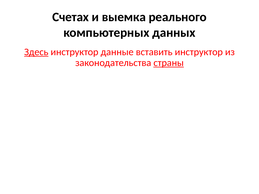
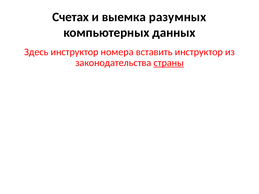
реального: реального -> разумных
Здесь underline: present -> none
данные: данные -> номера
